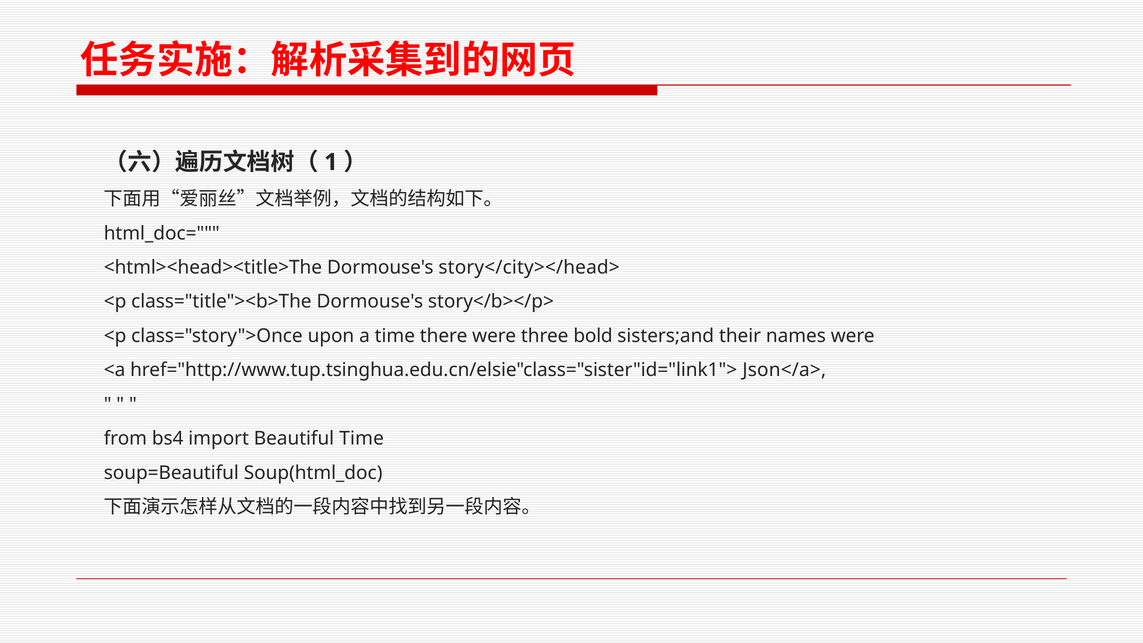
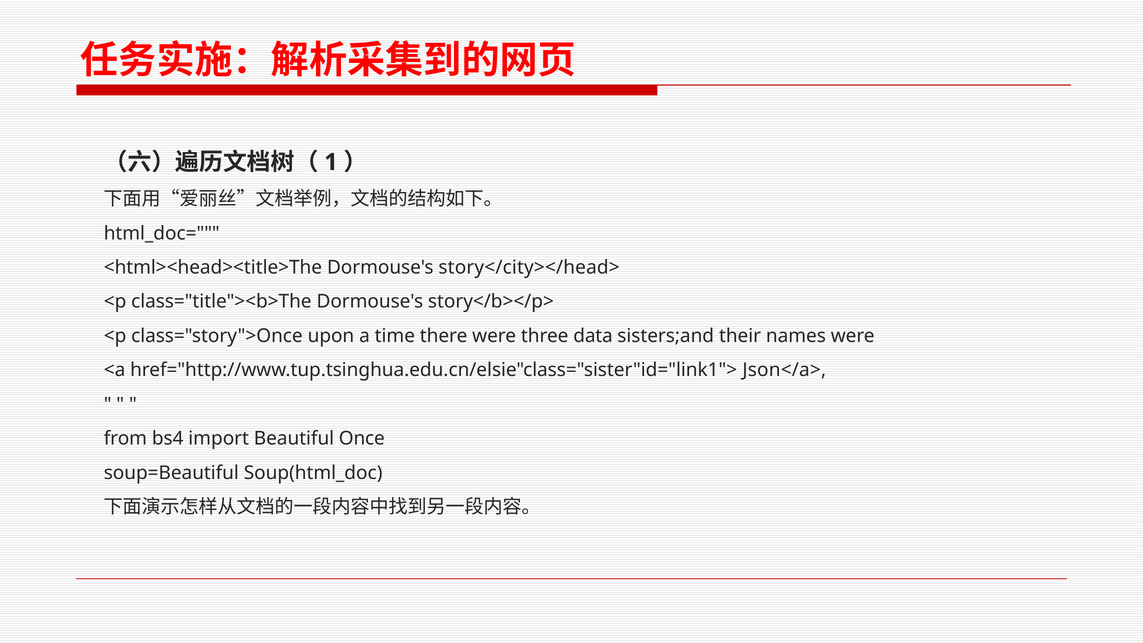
bold: bold -> data
Beautiful Time: Time -> Once
